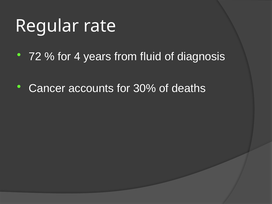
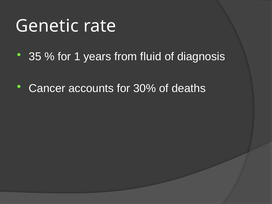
Regular: Regular -> Genetic
72: 72 -> 35
4: 4 -> 1
